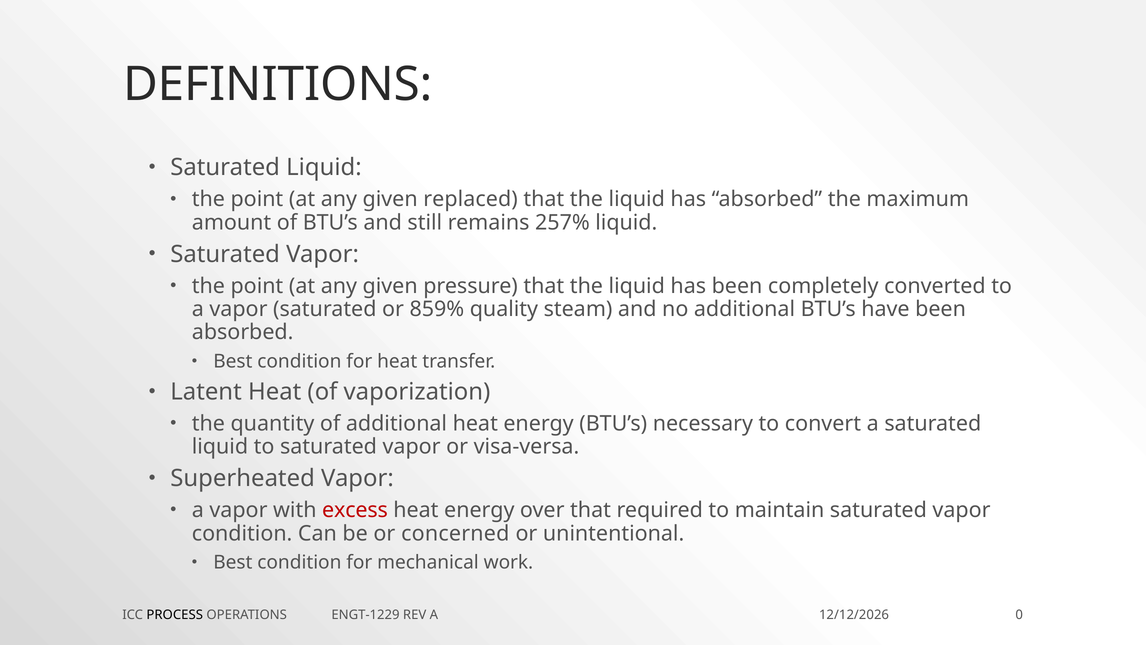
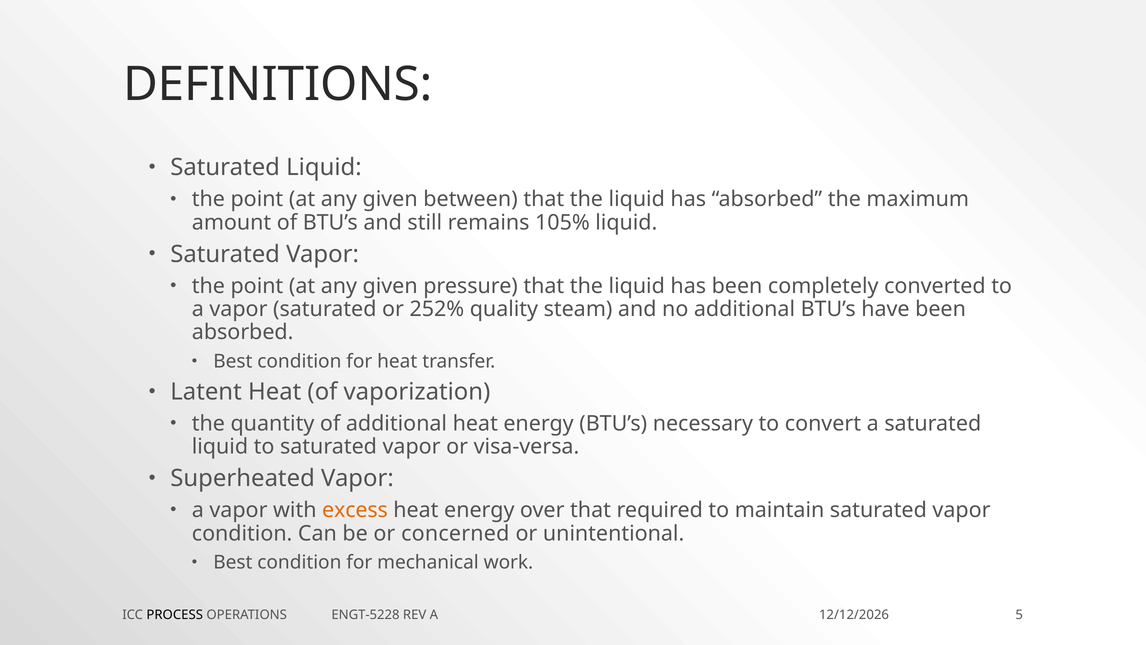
replaced: replaced -> between
257%: 257% -> 105%
859%: 859% -> 252%
excess colour: red -> orange
ENGT-1229: ENGT-1229 -> ENGT-5228
0: 0 -> 5
